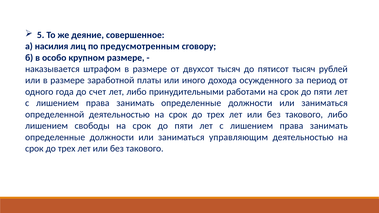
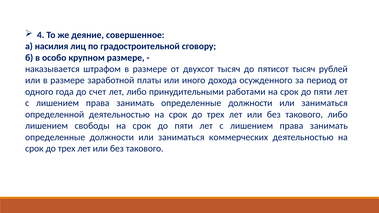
5: 5 -> 4
предусмотренным: предусмотренным -> градостроительной
управляющим: управляющим -> коммерческих
